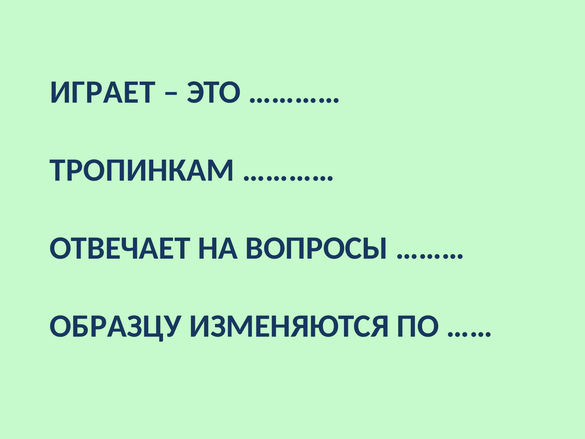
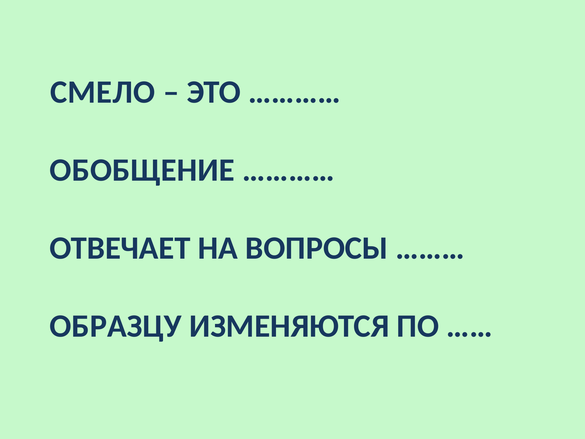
ИГРАЕТ: ИГРАЕТ -> СМЕЛО
ТРОПИНКАМ: ТРОПИНКАМ -> ОБОБЩЕНИЕ
